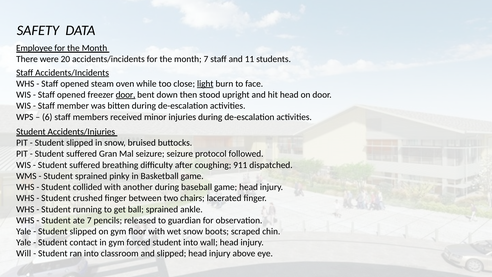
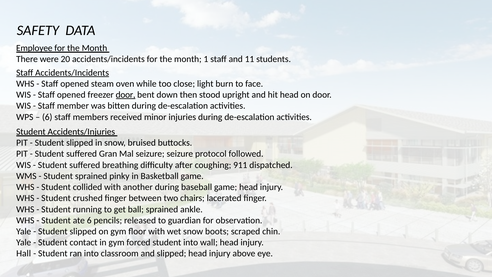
month 7: 7 -> 1
light underline: present -> none
ate 7: 7 -> 6
Will: Will -> Hall
